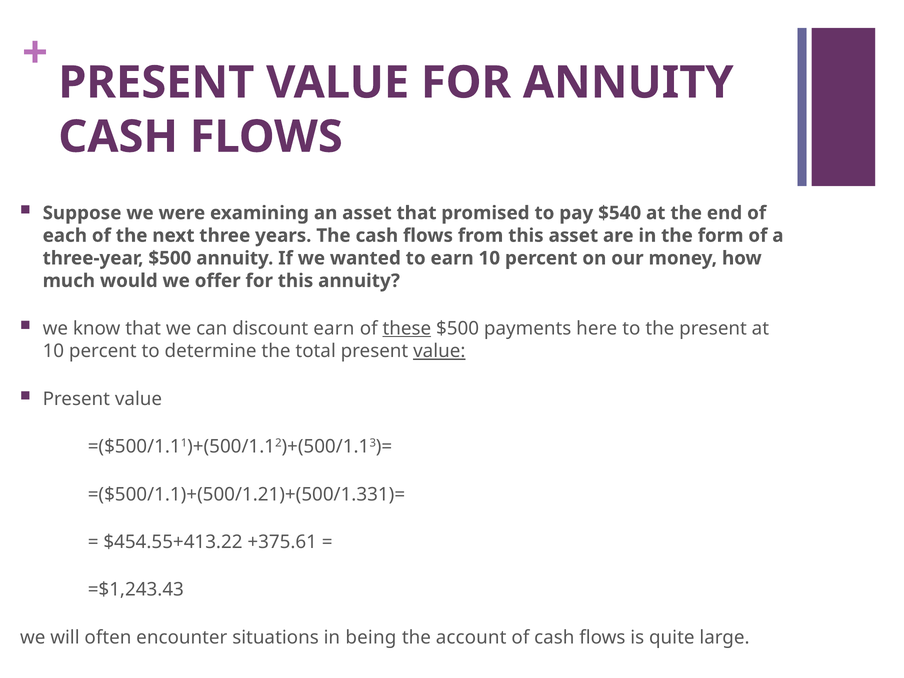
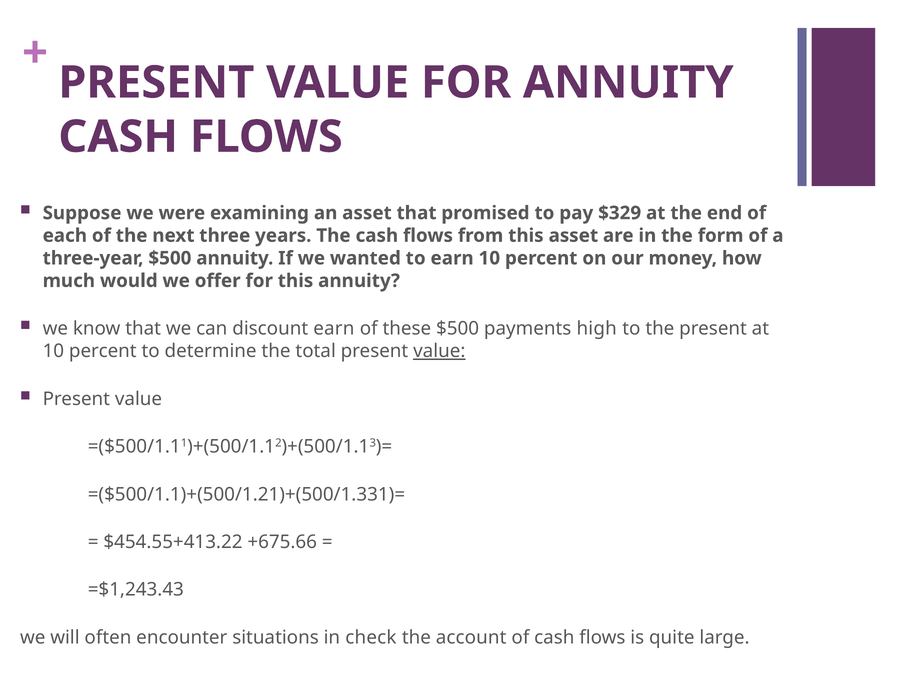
$540: $540 -> $329
these underline: present -> none
here: here -> high
+375.61: +375.61 -> +675.66
being: being -> check
